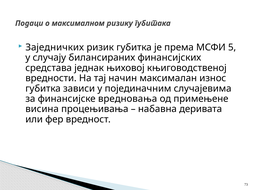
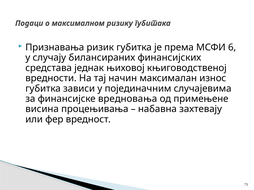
Заједничких: Заједничких -> Признавања
5: 5 -> 6
деривата: деривата -> захтевају
